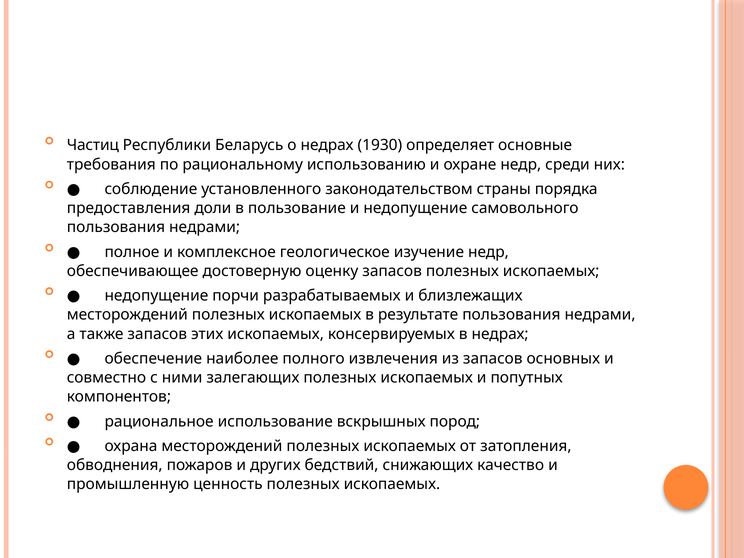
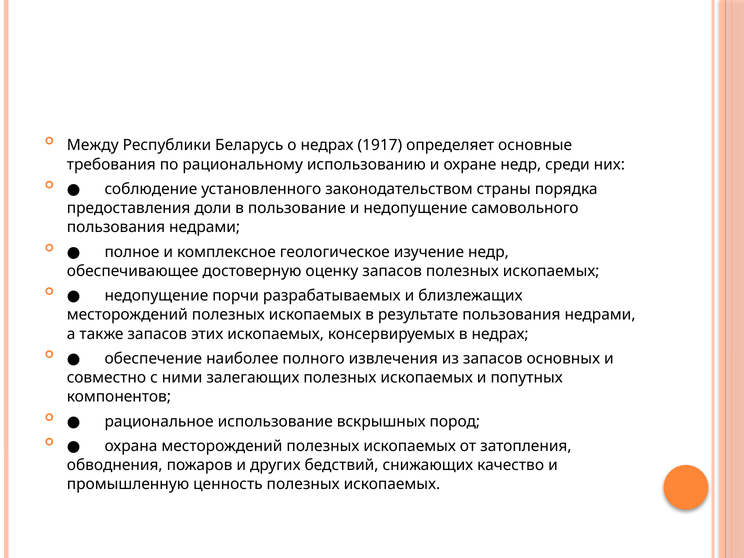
Частиц: Частиц -> Между
1930: 1930 -> 1917
